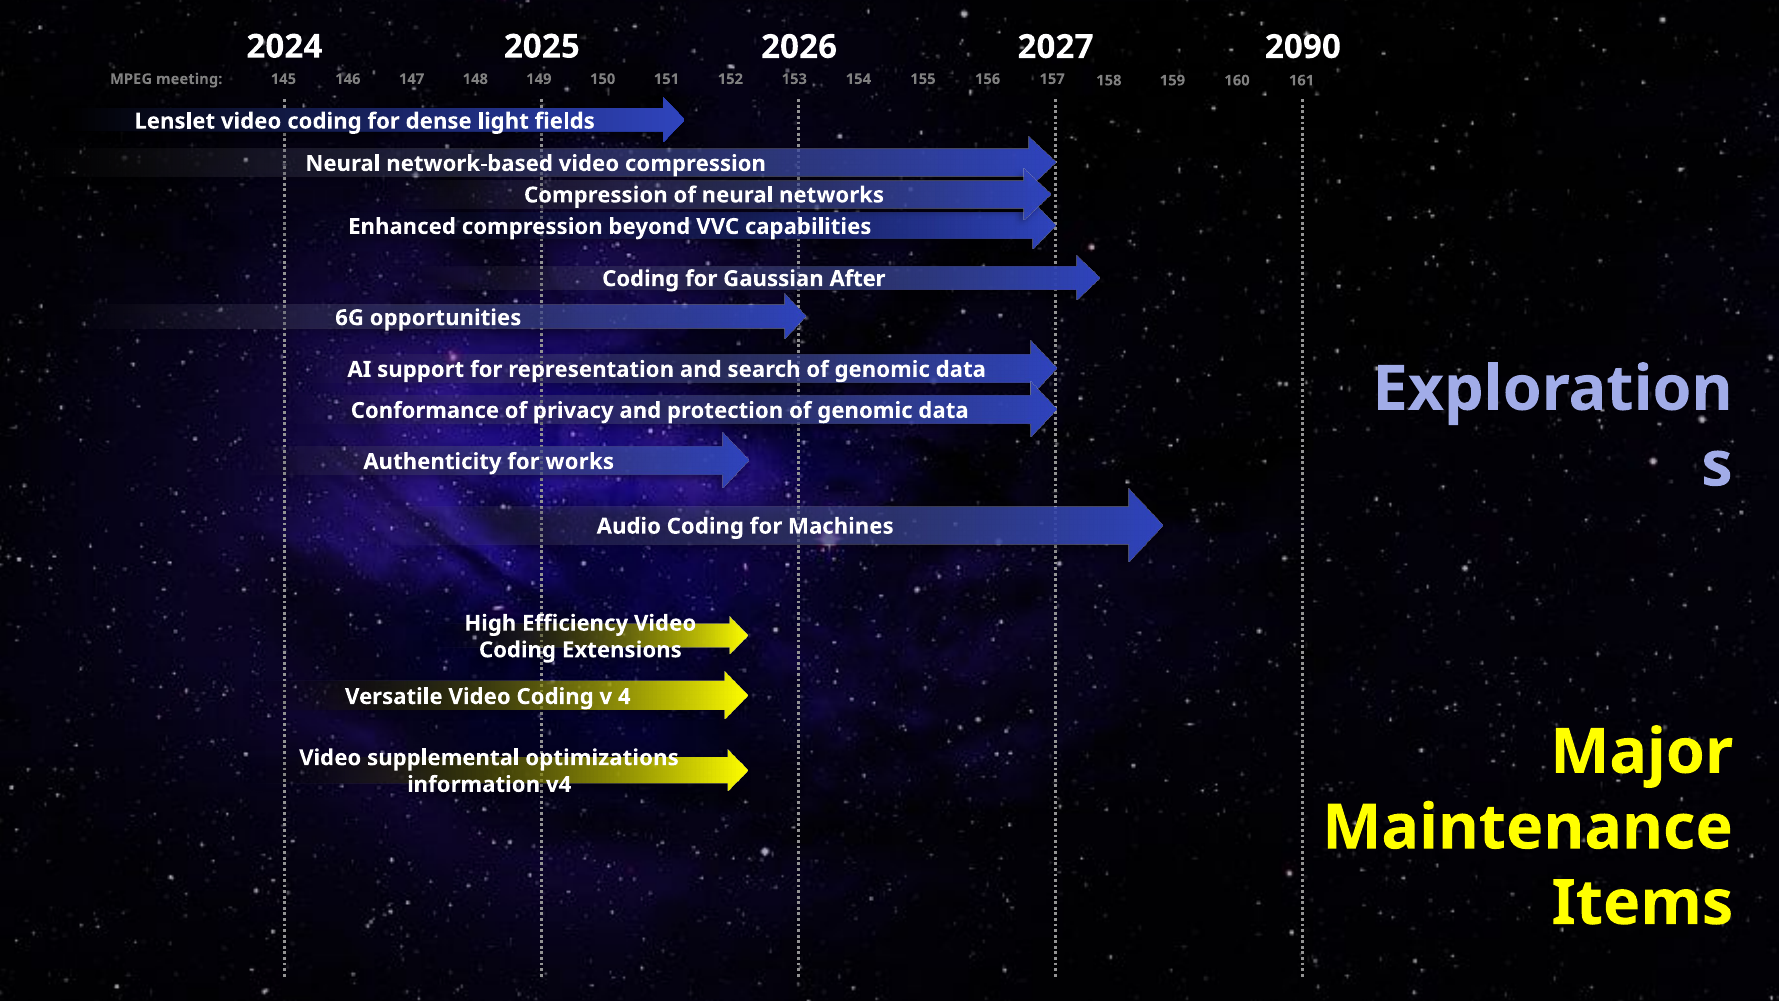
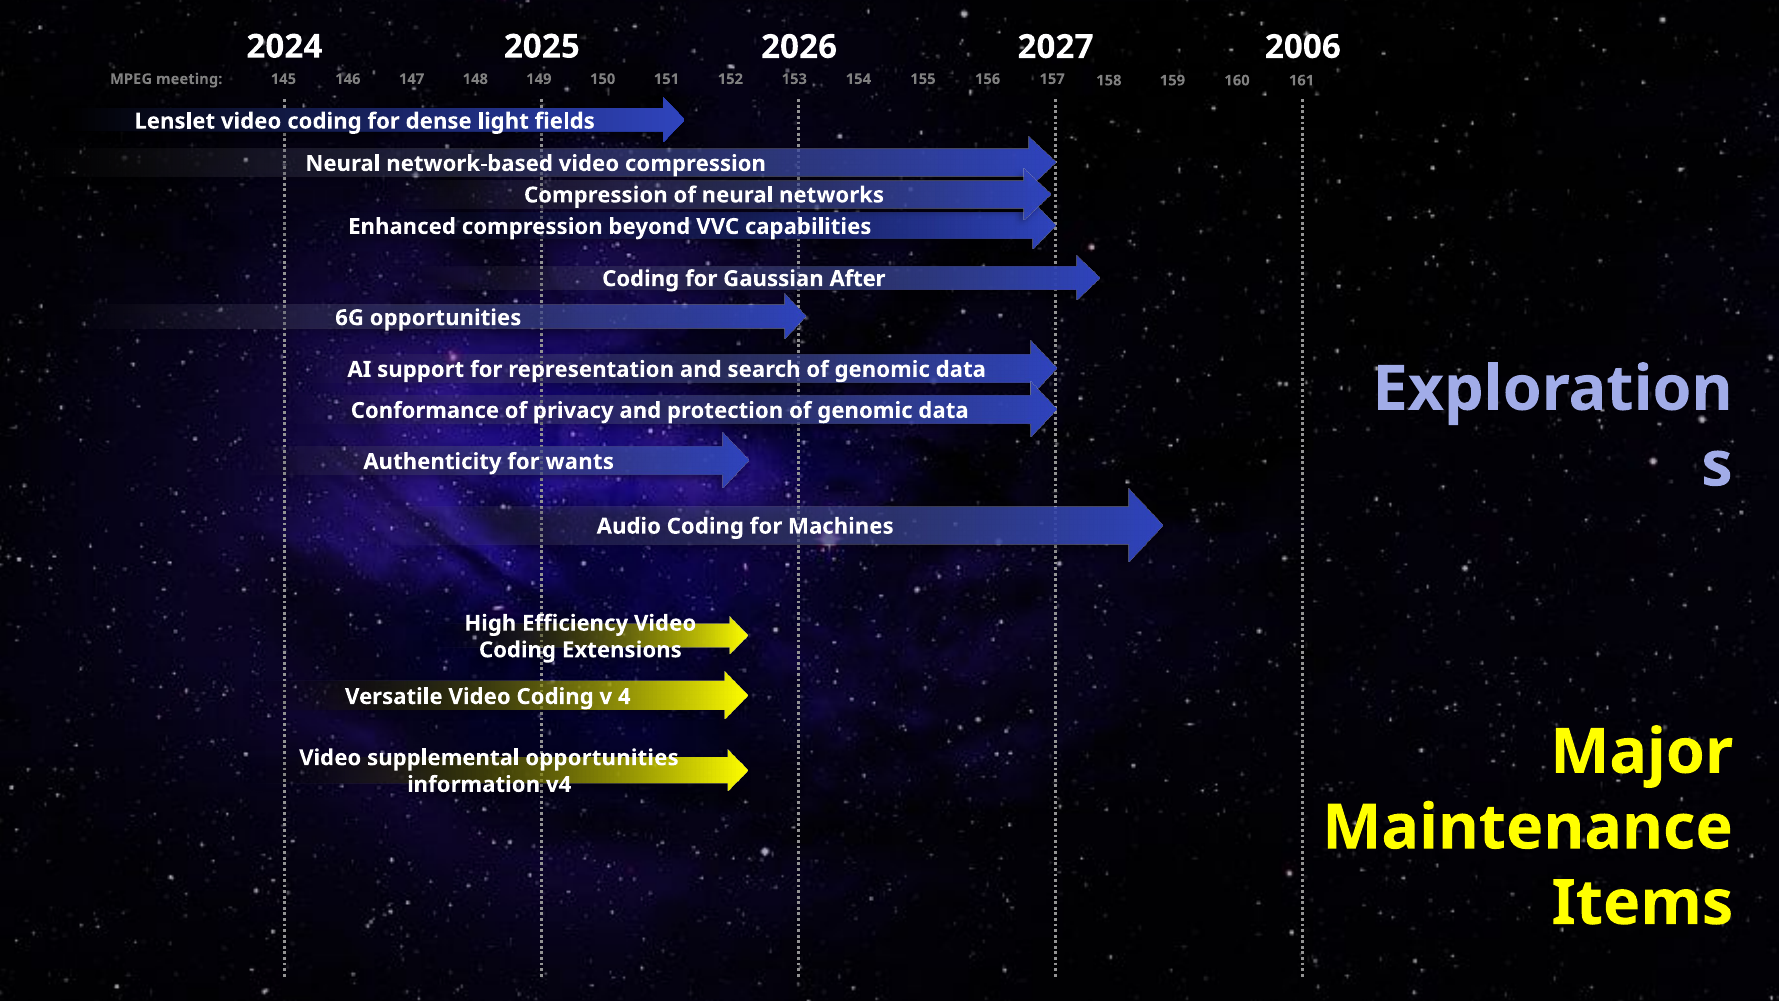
2090: 2090 -> 2006
works: works -> wants
supplemental optimizations: optimizations -> opportunities
